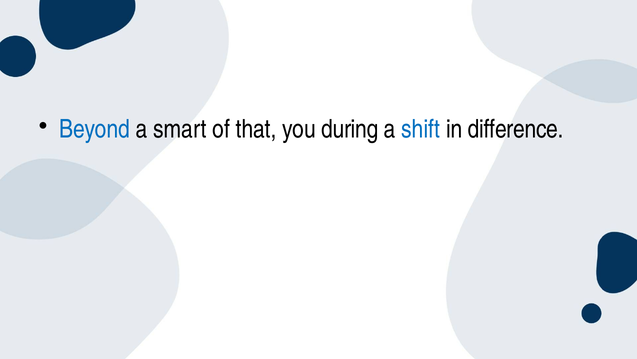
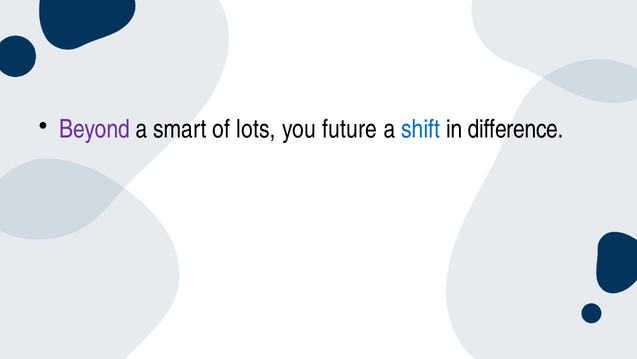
Beyond colour: blue -> purple
that: that -> lots
during: during -> future
